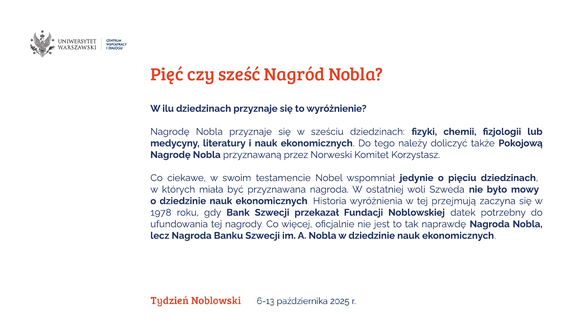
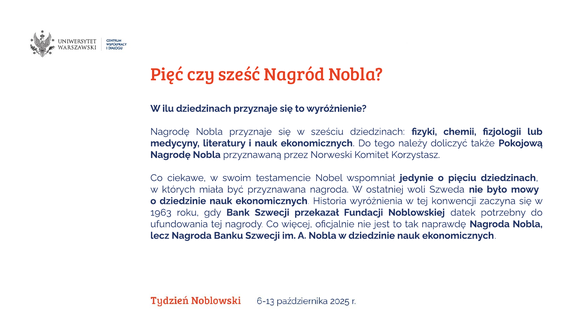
przejmują: przejmują -> konwencji
1978: 1978 -> 1963
